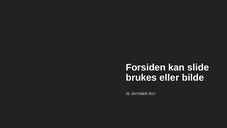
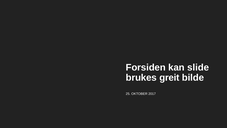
eller: eller -> greit
